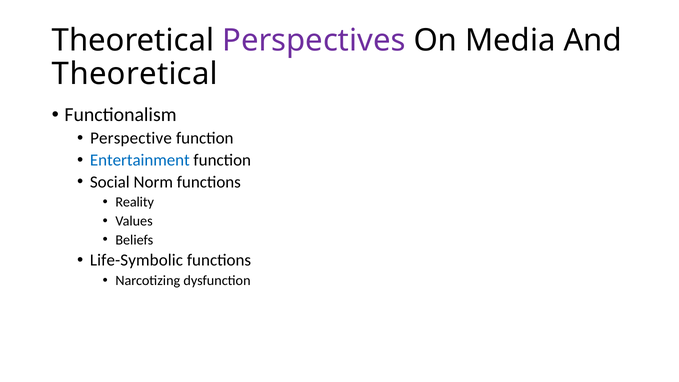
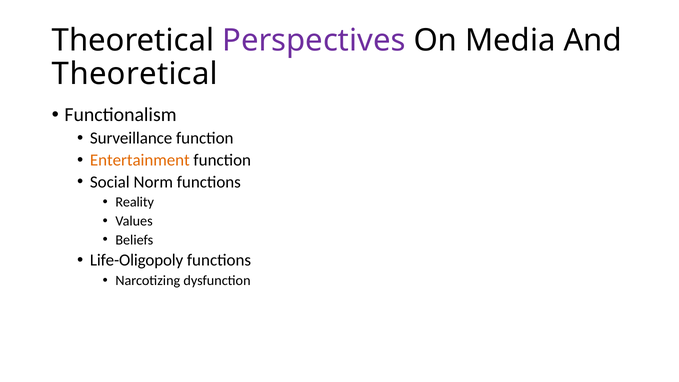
Perspective: Perspective -> Surveillance
Entertainment colour: blue -> orange
Life-Symbolic: Life-Symbolic -> Life-Oligopoly
